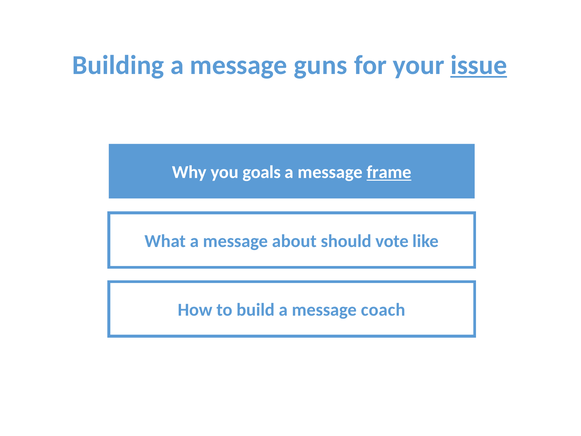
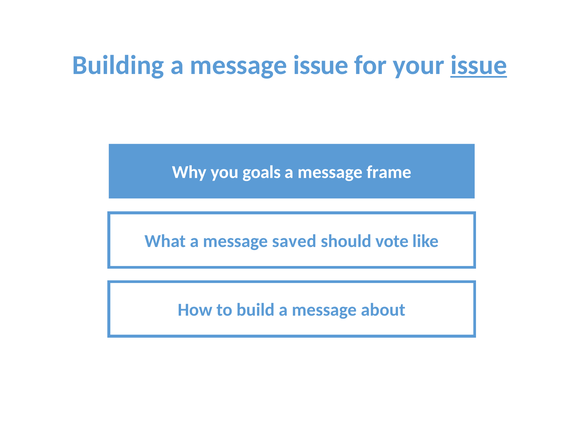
message guns: guns -> issue
frame underline: present -> none
about: about -> saved
coach: coach -> about
